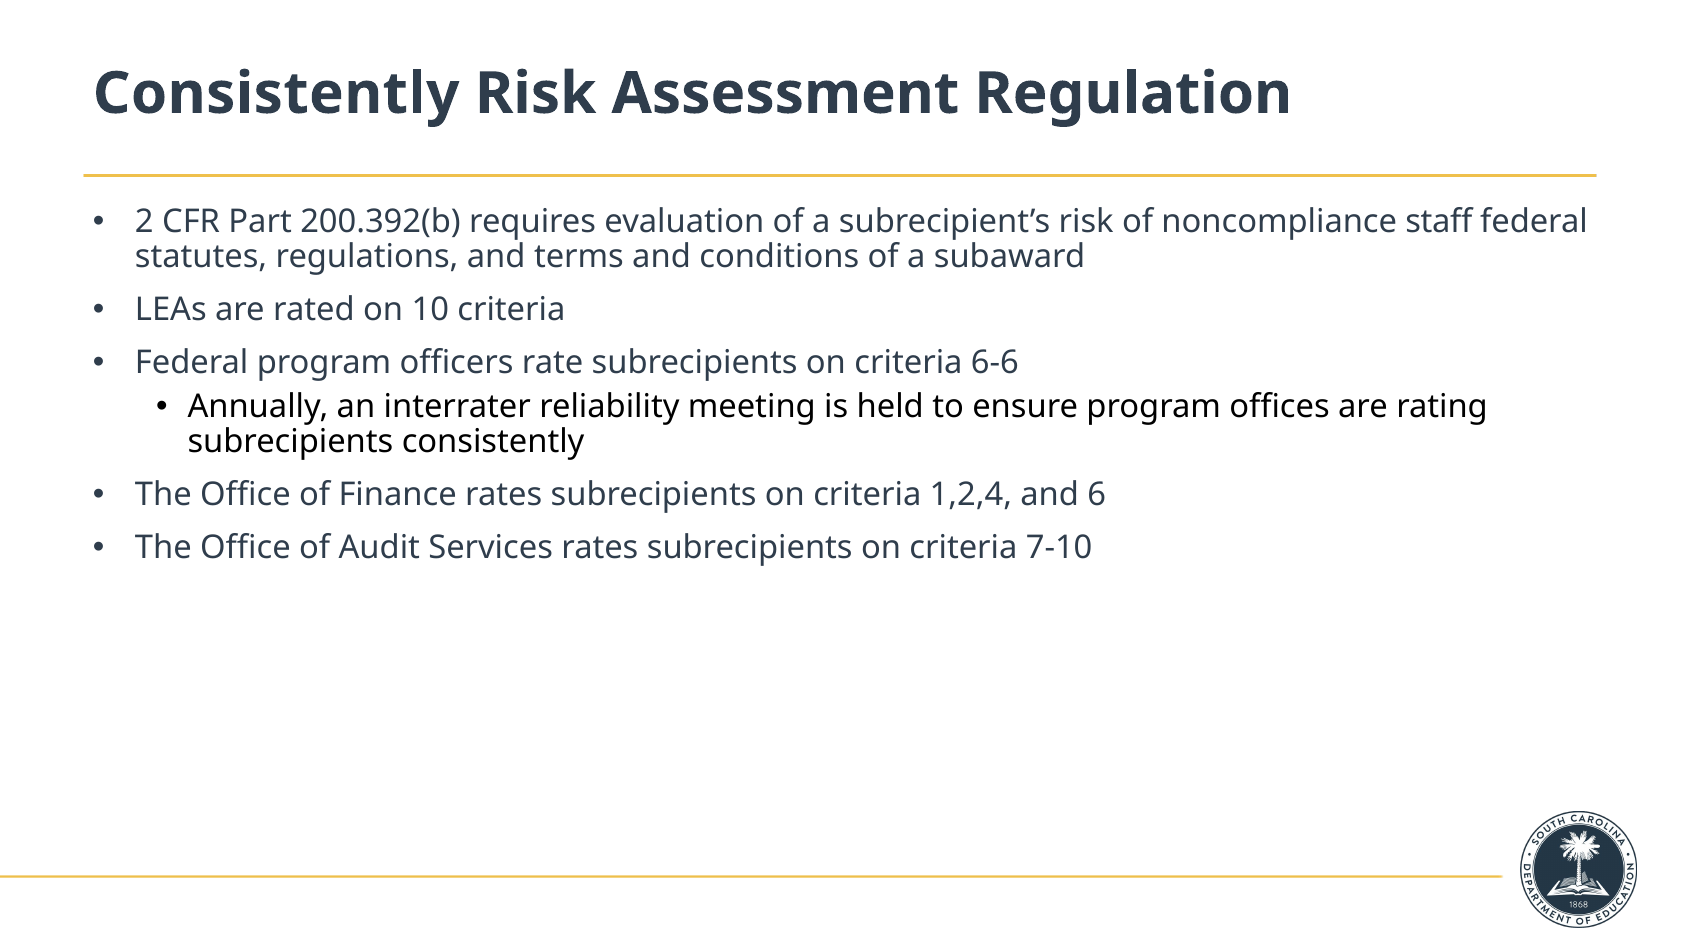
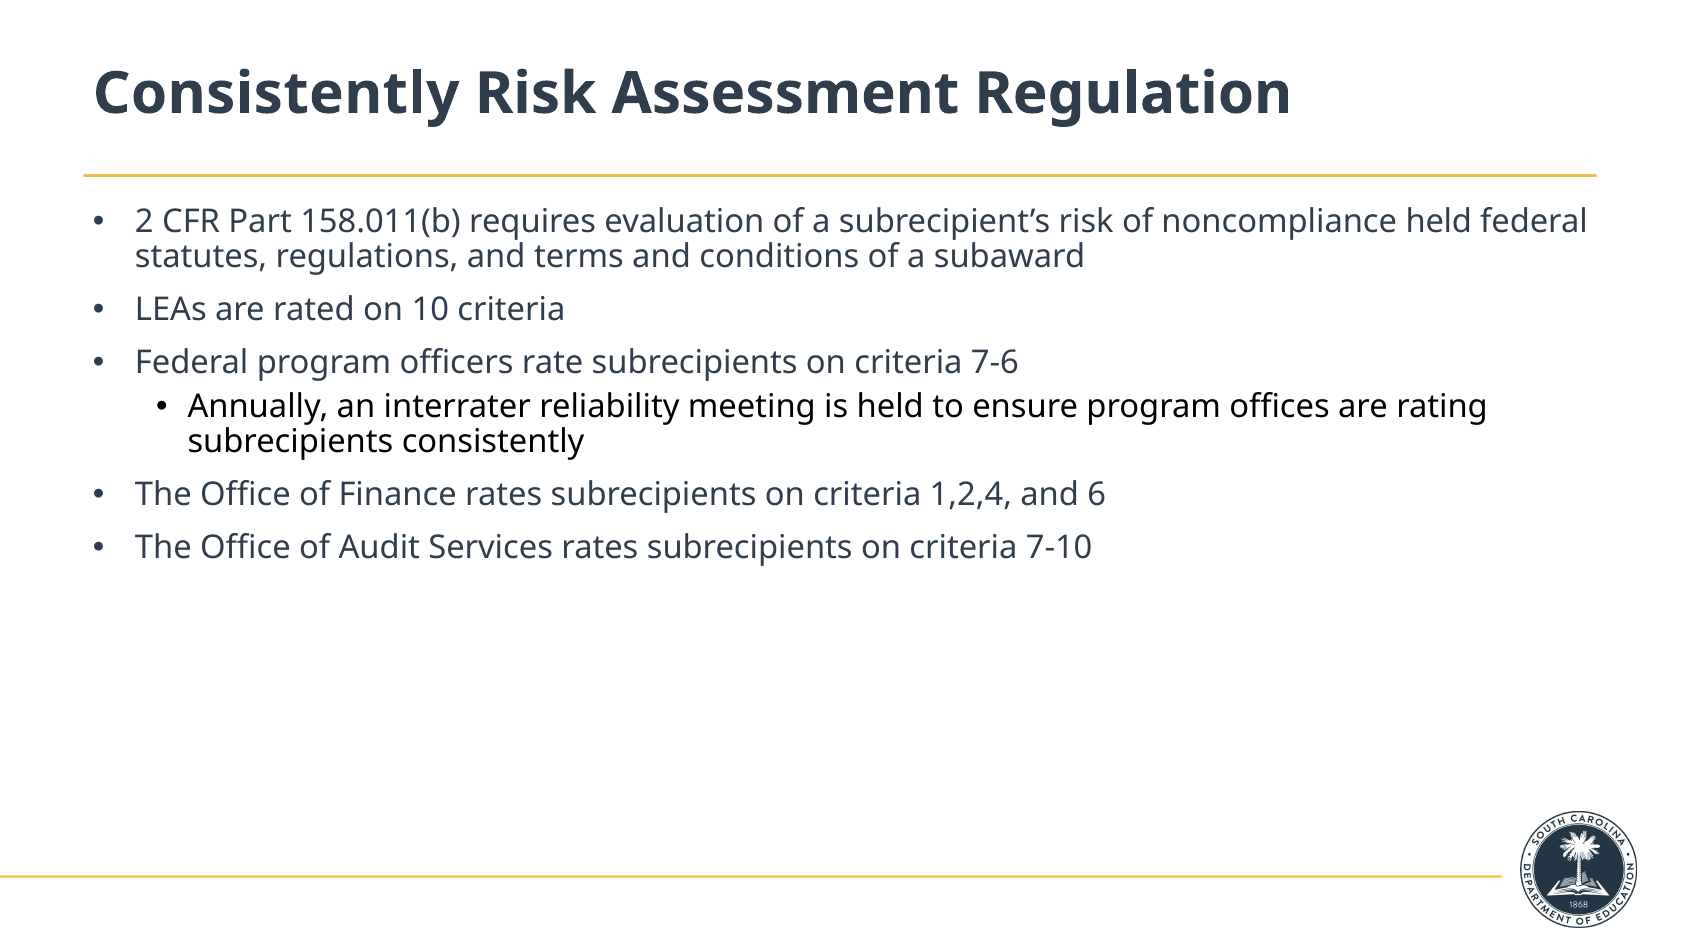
200.392(b: 200.392(b -> 158.011(b
noncompliance staff: staff -> held
6-6: 6-6 -> 7-6
